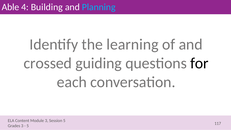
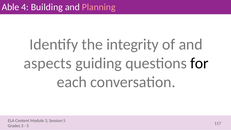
Planning colour: light blue -> pink
learning: learning -> integrity
crossed: crossed -> aspects
